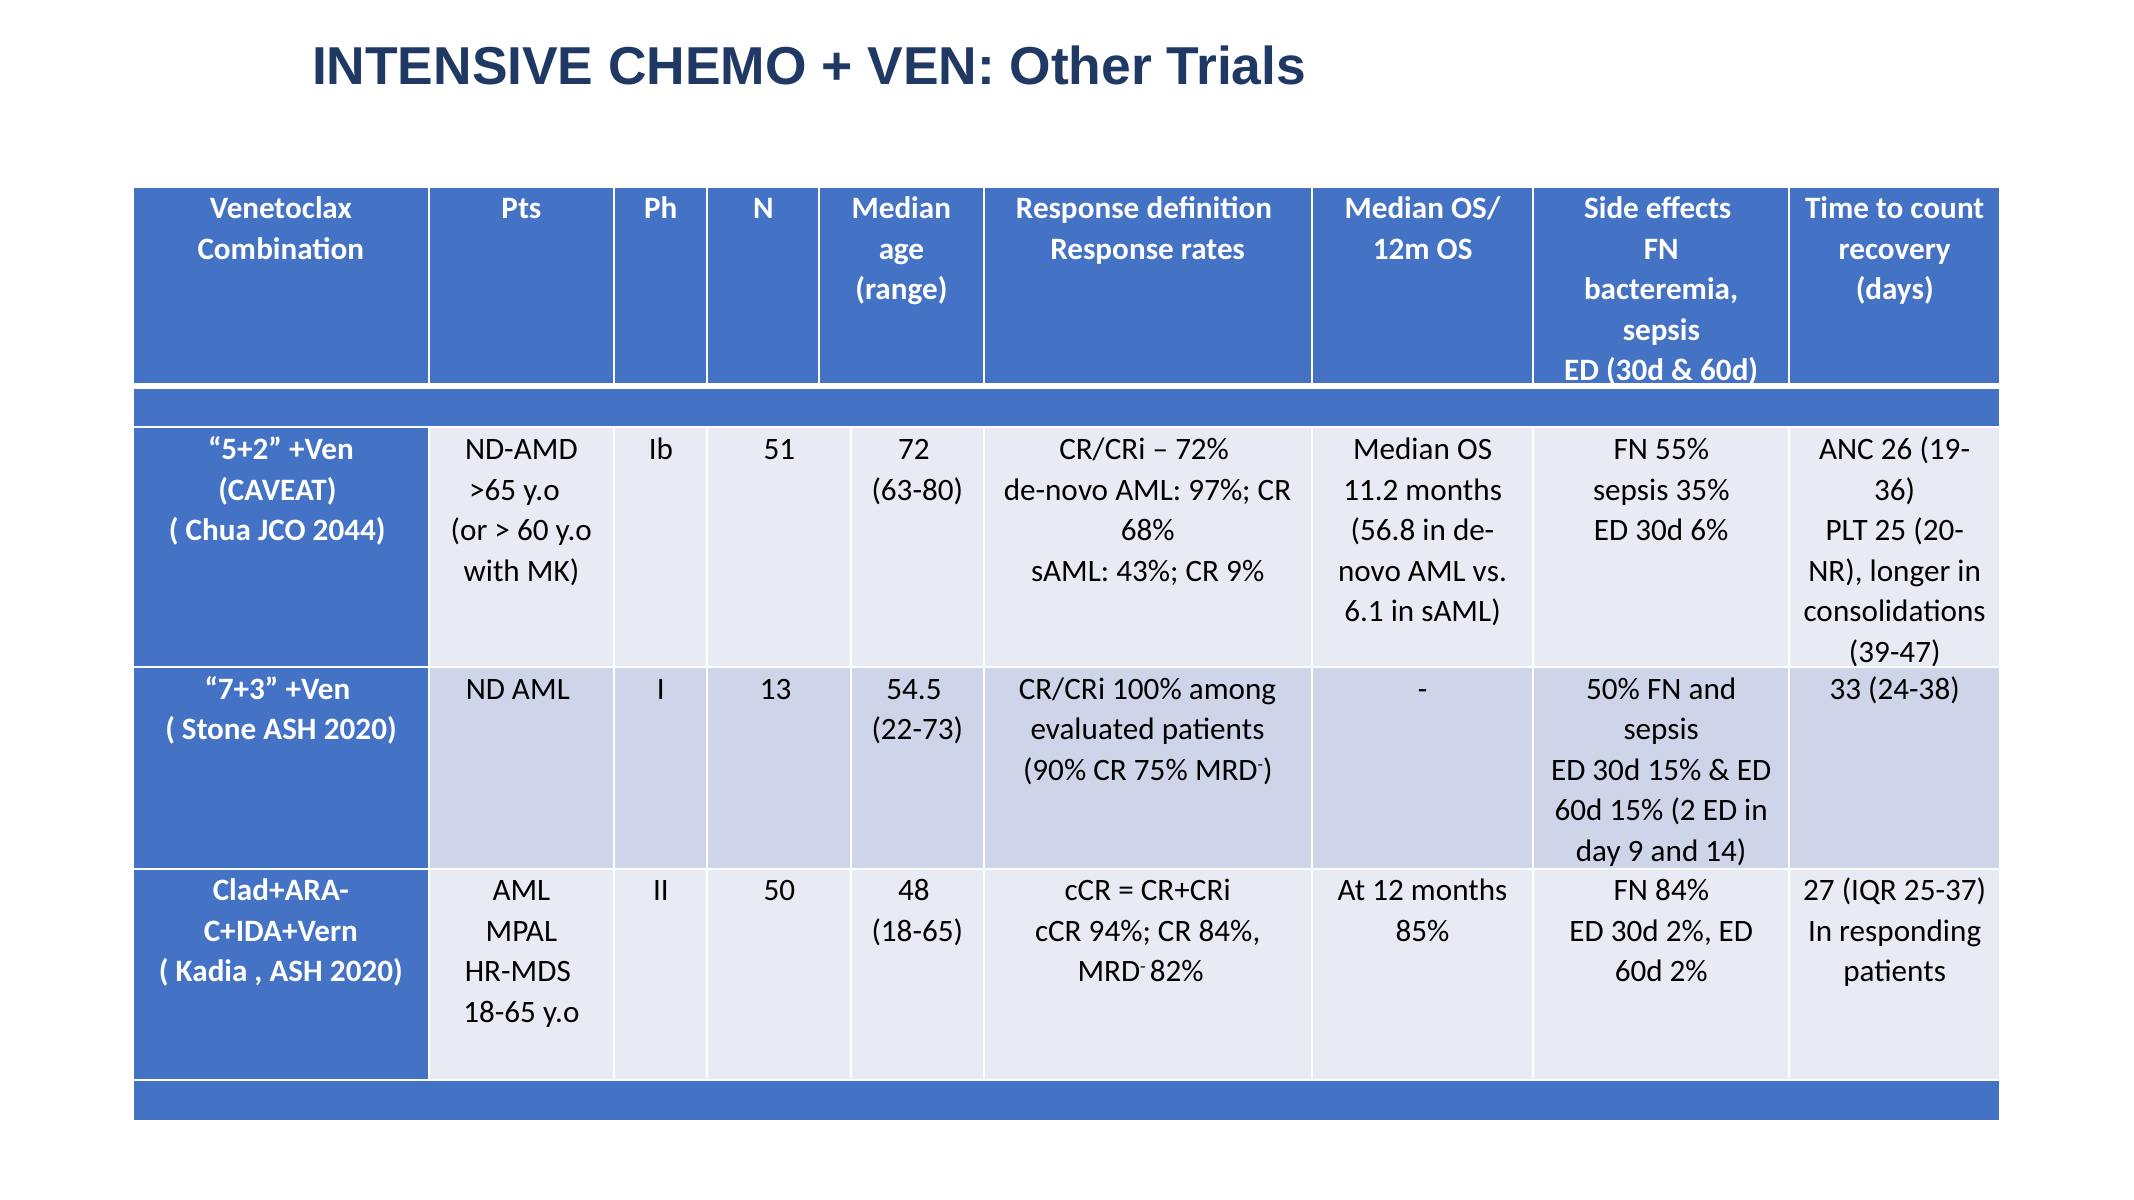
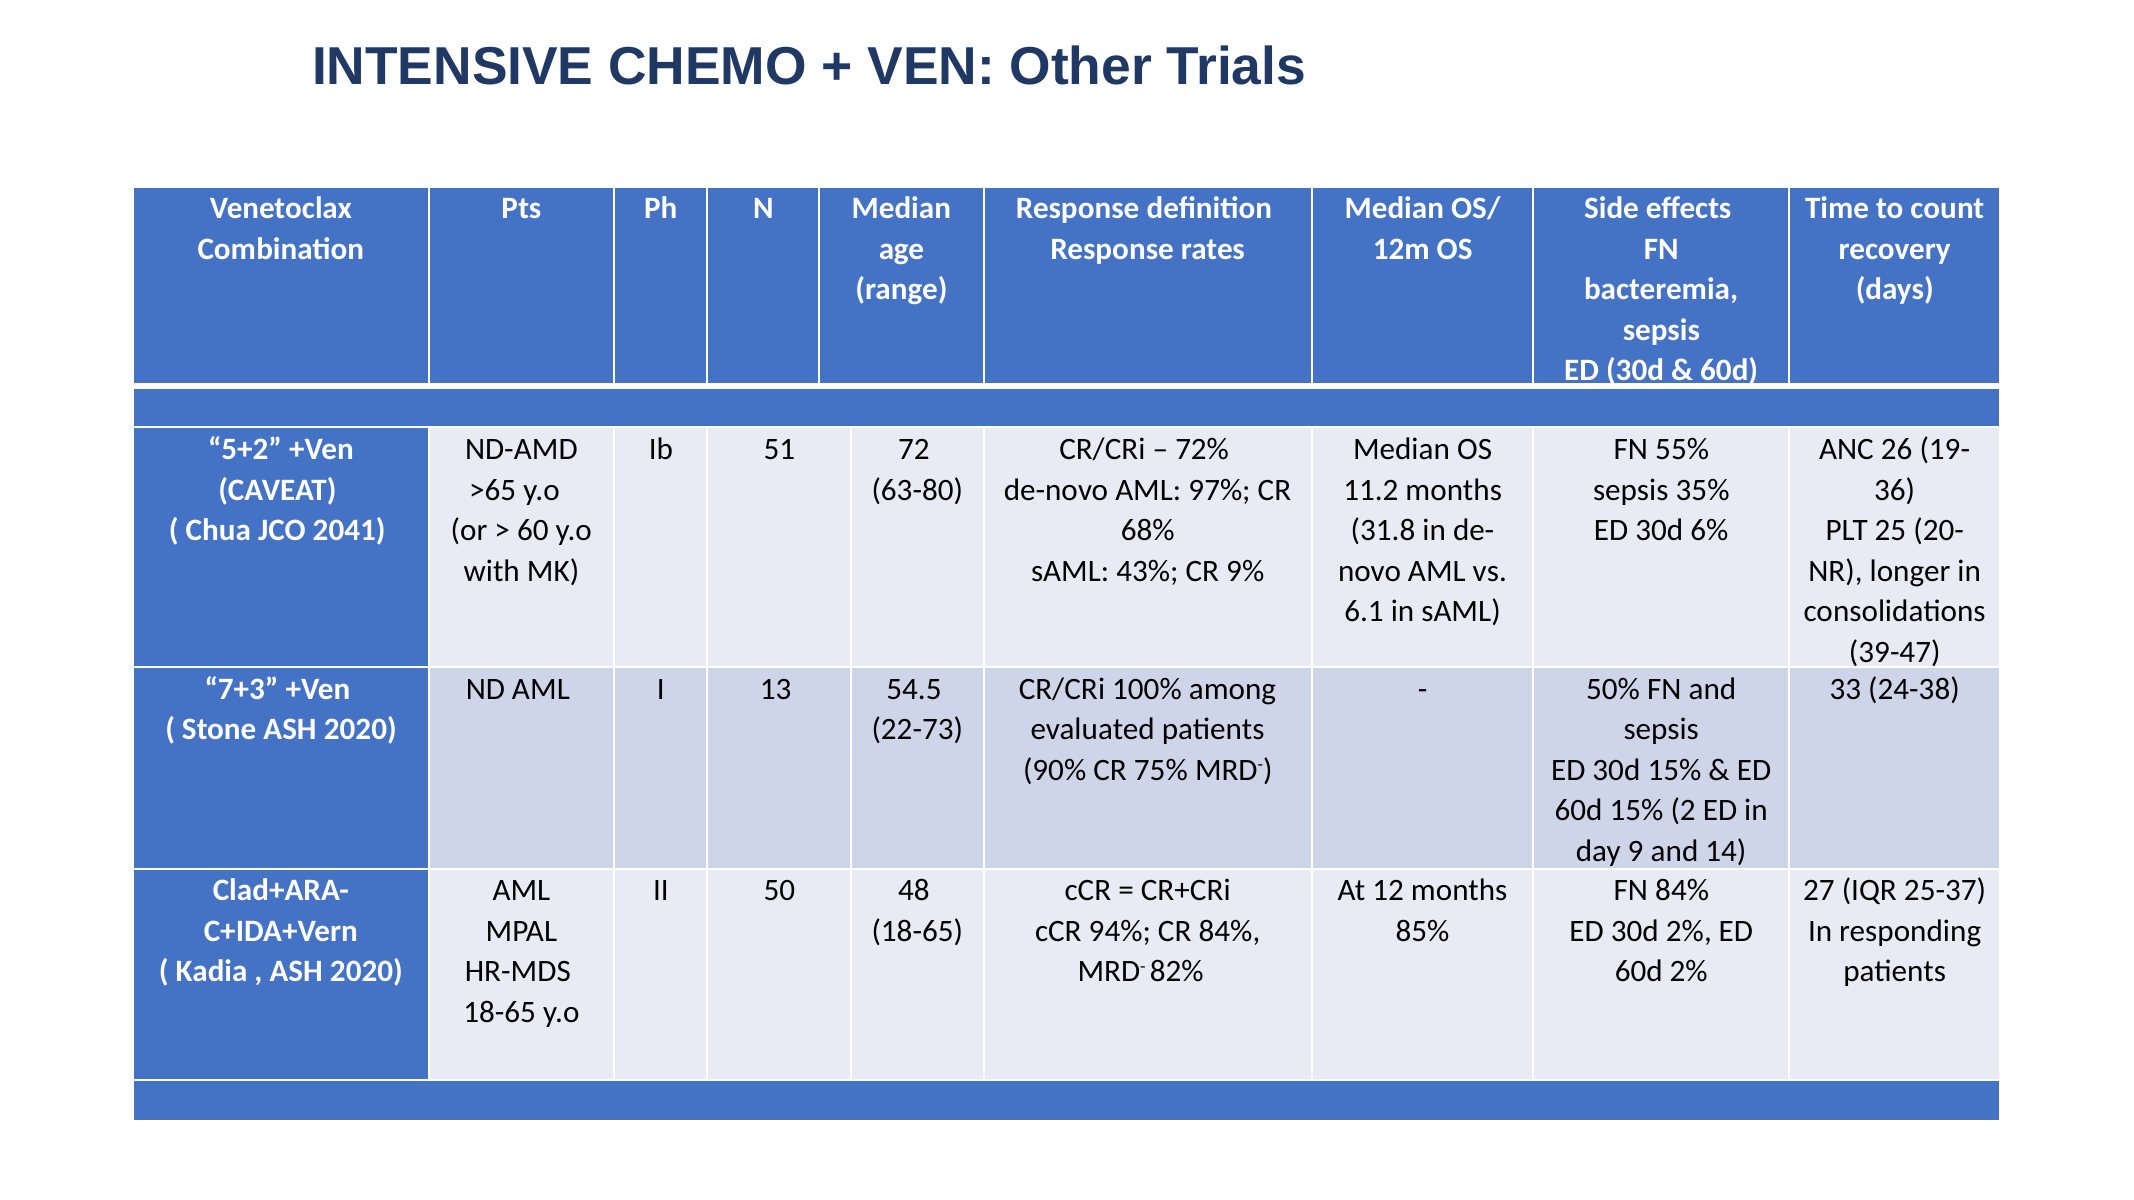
2044: 2044 -> 2041
56.8: 56.8 -> 31.8
